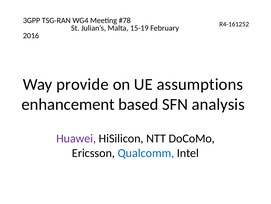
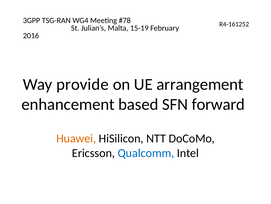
assumptions: assumptions -> arrangement
analysis: analysis -> forward
Huawei colour: purple -> orange
